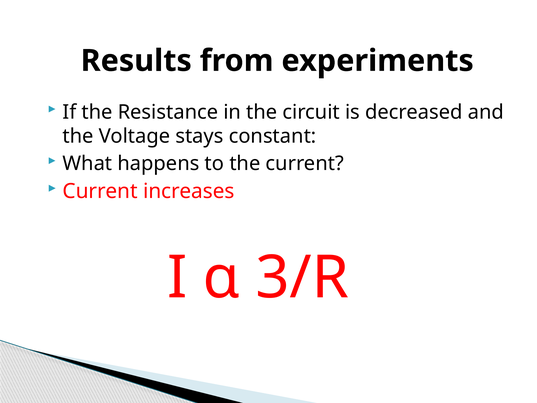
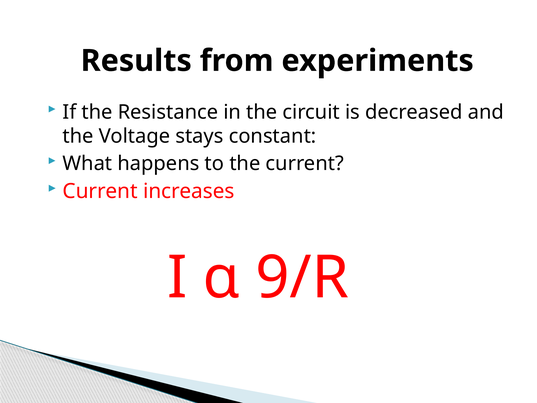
3/R: 3/R -> 9/R
